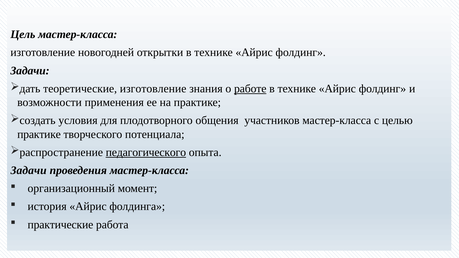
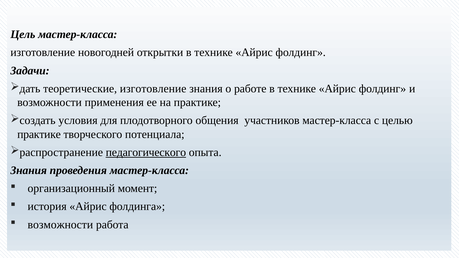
работе underline: present -> none
Задачи at (29, 171): Задачи -> Знания
практические at (60, 225): практические -> возможности
